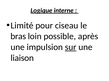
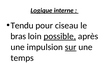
Limité: Limité -> Tendu
possible underline: none -> present
liaison: liaison -> temps
